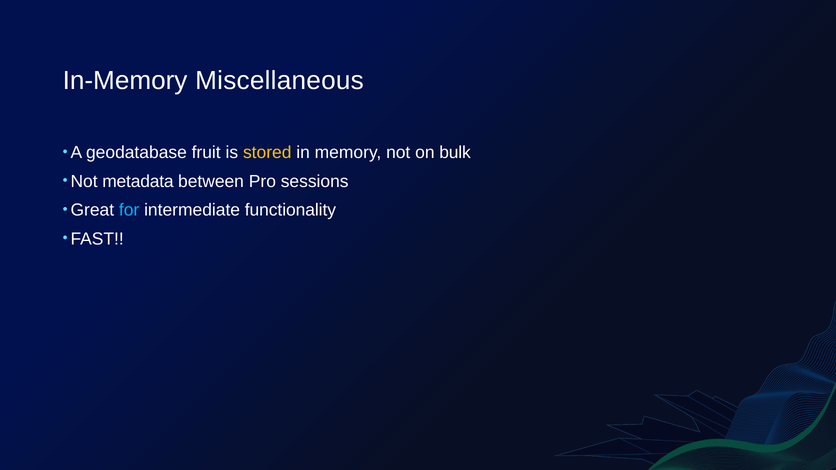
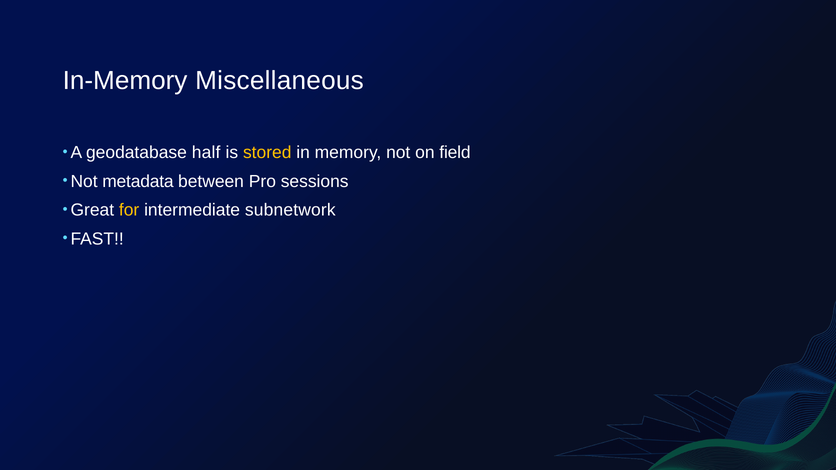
fruit: fruit -> half
bulk: bulk -> field
for colour: light blue -> yellow
functionality: functionality -> subnetwork
